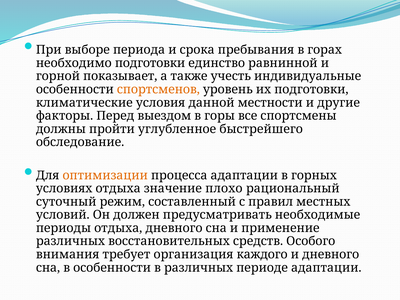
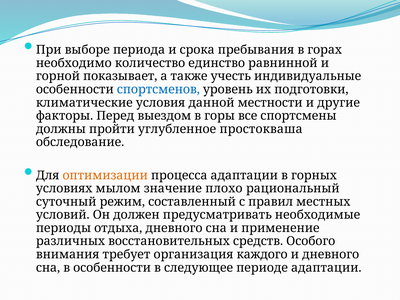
необходимо подготовки: подготовки -> количество
спортсменов colour: orange -> blue
быстрейшего: быстрейшего -> простокваша
условиях отдыха: отдыха -> мылом
в различных: различных -> следующее
